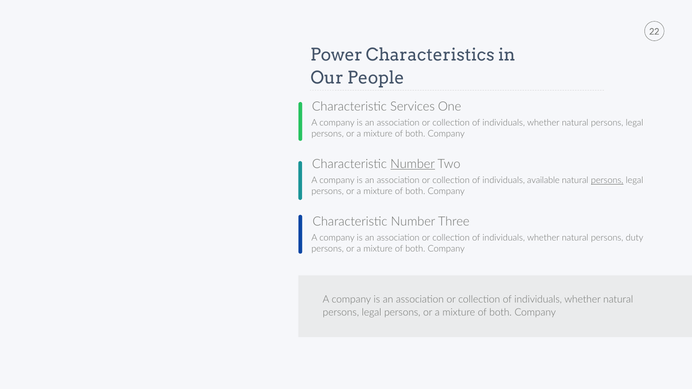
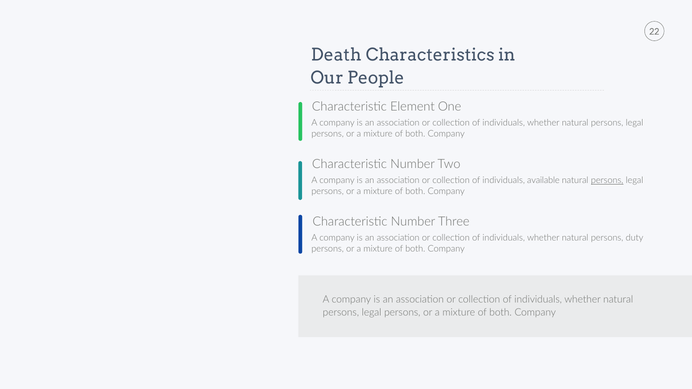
Power: Power -> Death
Services: Services -> Element
Number at (413, 164) underline: present -> none
